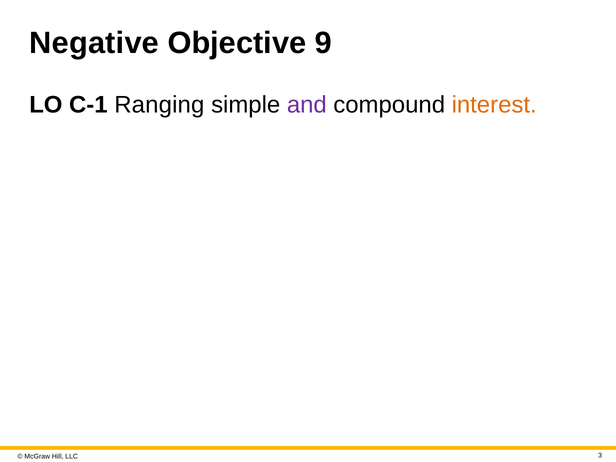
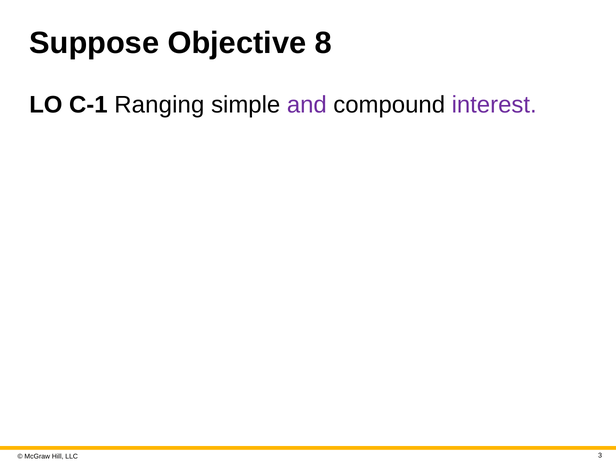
Negative: Negative -> Suppose
9: 9 -> 8
interest colour: orange -> purple
